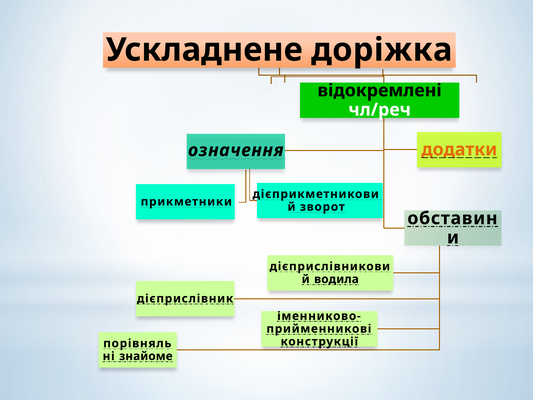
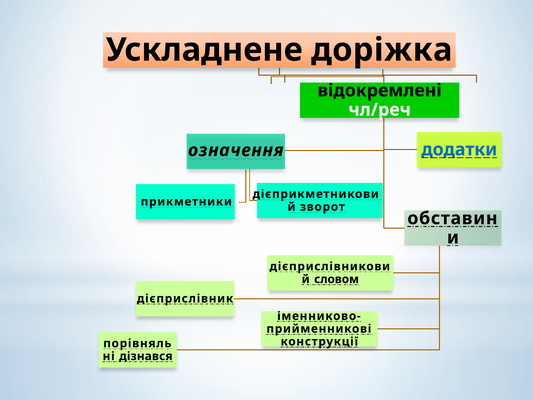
додатки colour: orange -> blue
водила: водила -> словом
знайоме: знайоме -> дізнався
